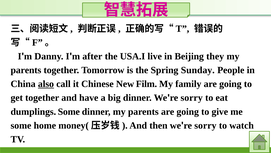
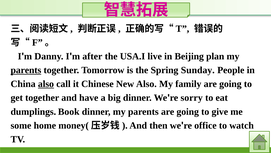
they: they -> plan
parents at (26, 70) underline: none -> present
New Film: Film -> Also
dumplings Some: Some -> Book
sorry at (205, 125): sorry -> office
